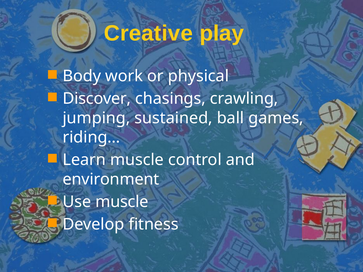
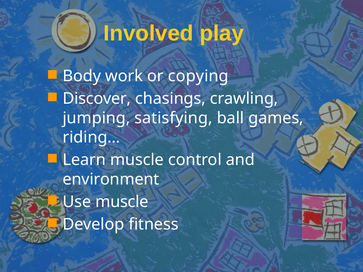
Creative: Creative -> Involved
physical: physical -> copying
sustained: sustained -> satisfying
